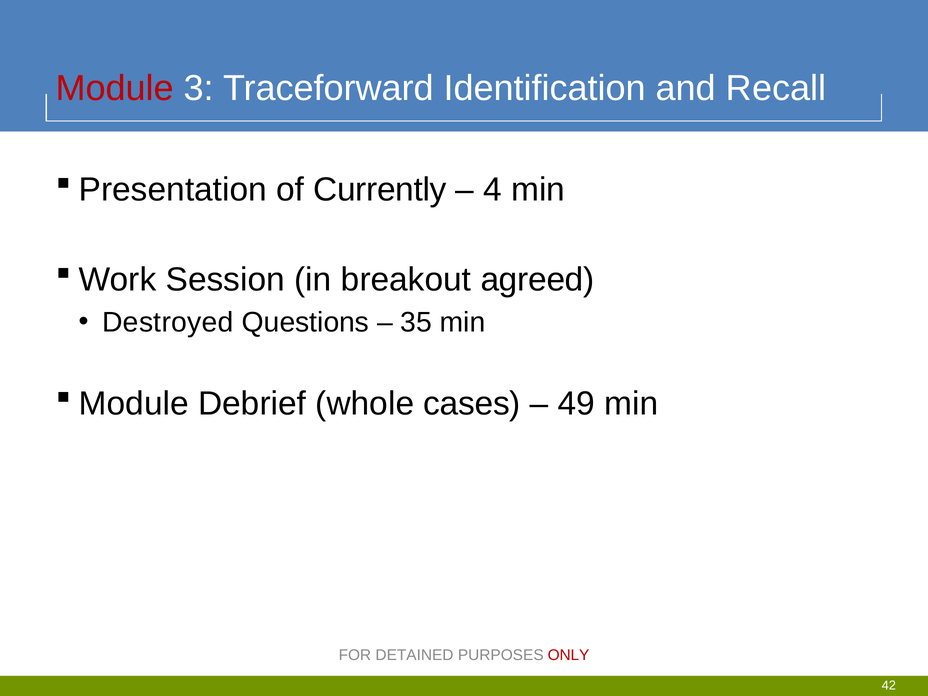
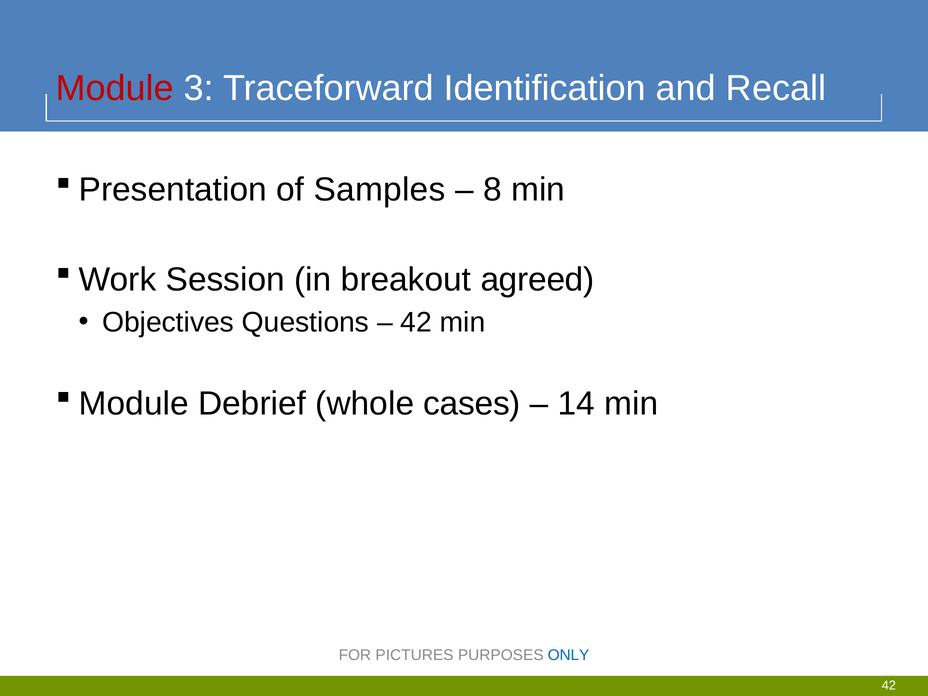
Currently: Currently -> Samples
4: 4 -> 8
Destroyed: Destroyed -> Objectives
35 at (416, 323): 35 -> 42
49: 49 -> 14
DETAINED: DETAINED -> PICTURES
ONLY colour: red -> blue
